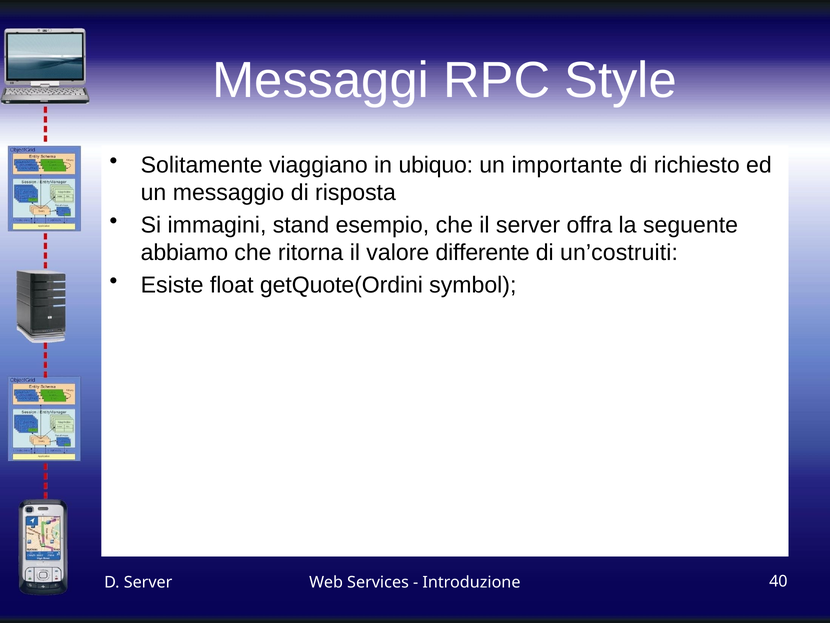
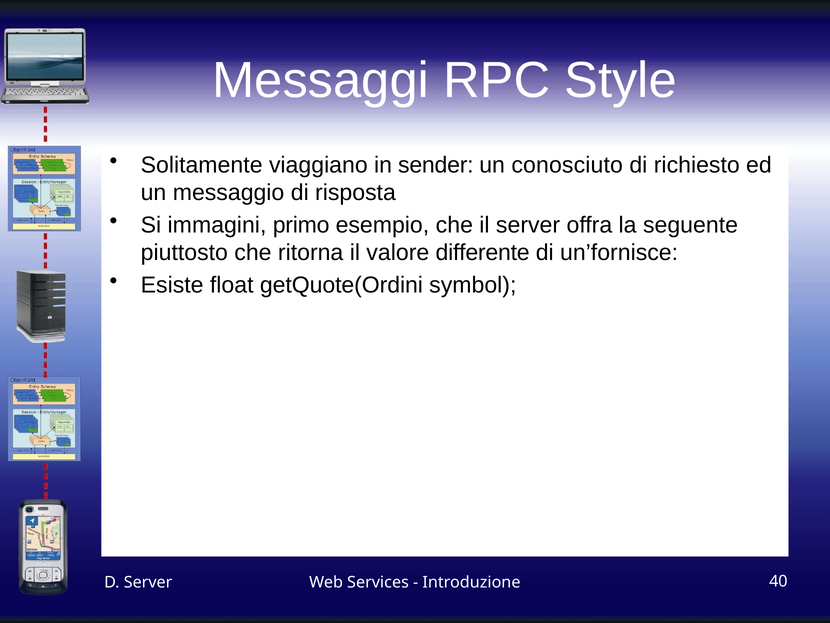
ubiquo: ubiquo -> sender
importante: importante -> conosciuto
stand: stand -> primo
abbiamo: abbiamo -> piuttosto
un’costruiti: un’costruiti -> un’fornisce
